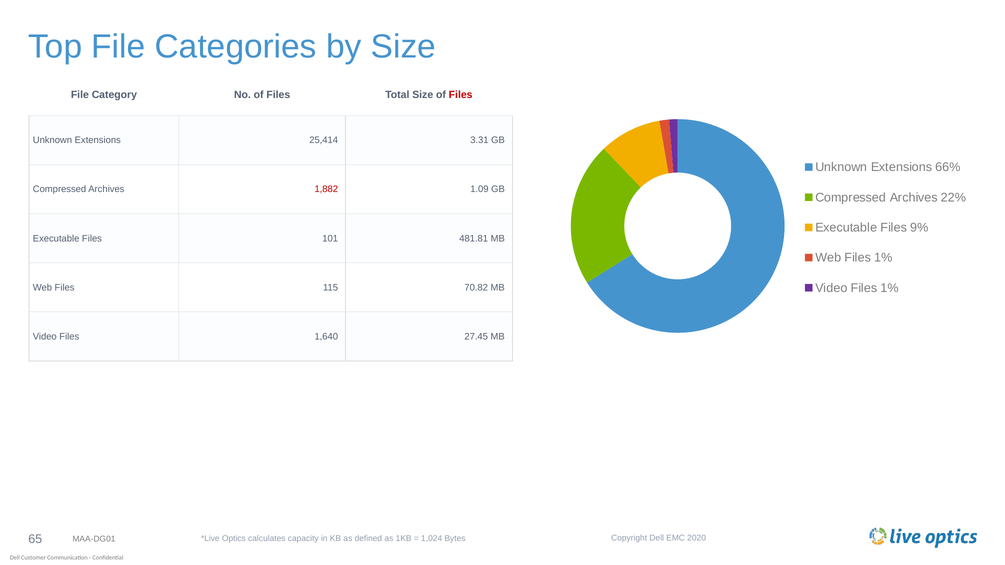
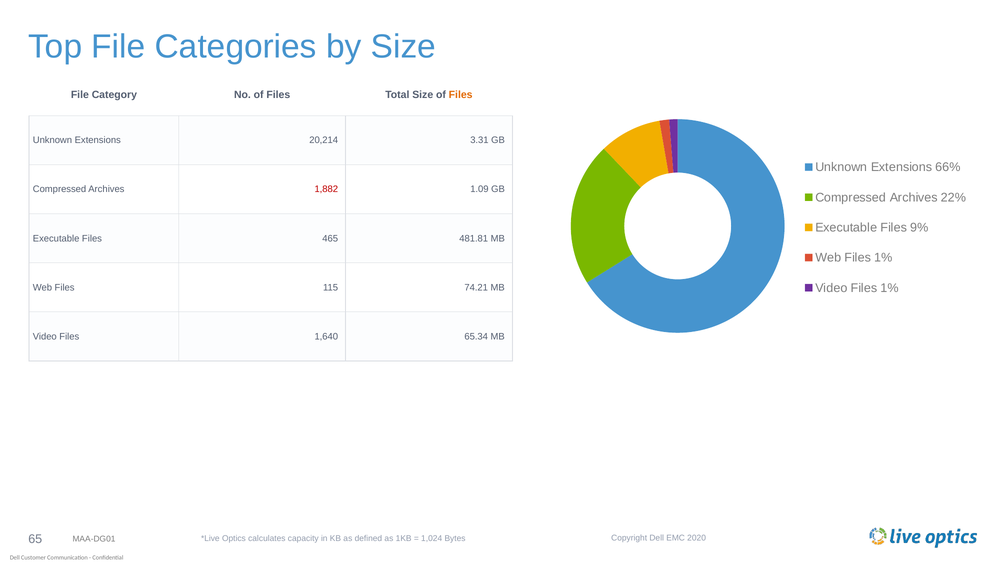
Files at (461, 95) colour: red -> orange
25,414: 25,414 -> 20,214
101: 101 -> 465
70.82: 70.82 -> 74.21
27.45: 27.45 -> 65.34
